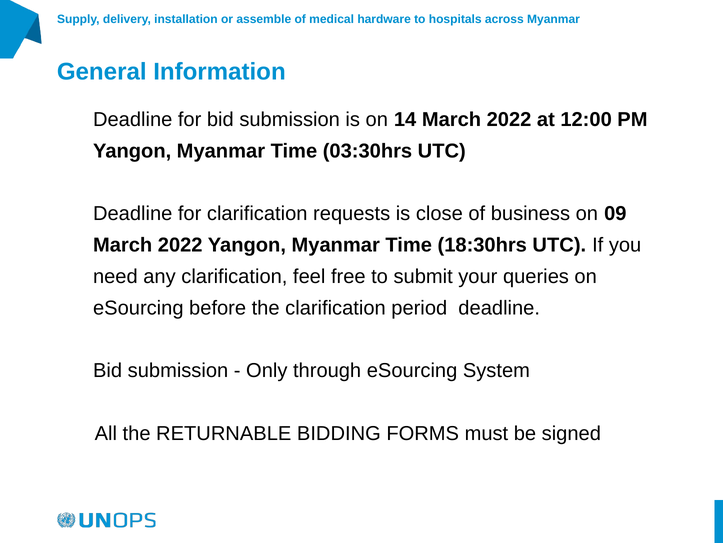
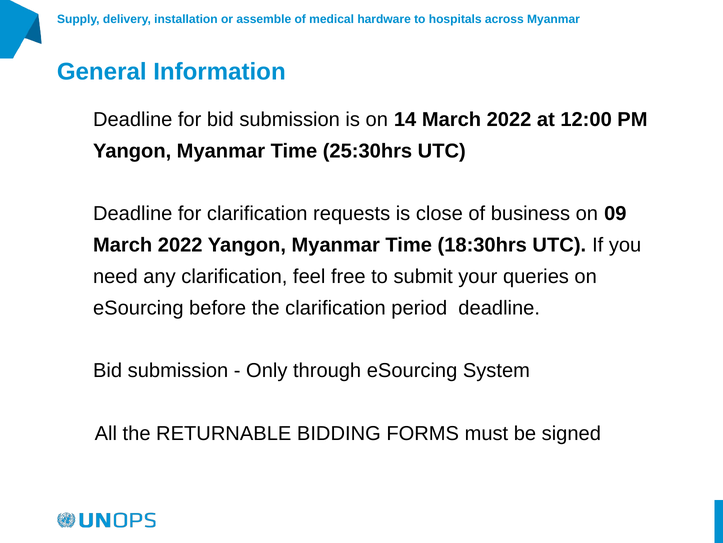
03:30hrs: 03:30hrs -> 25:30hrs
